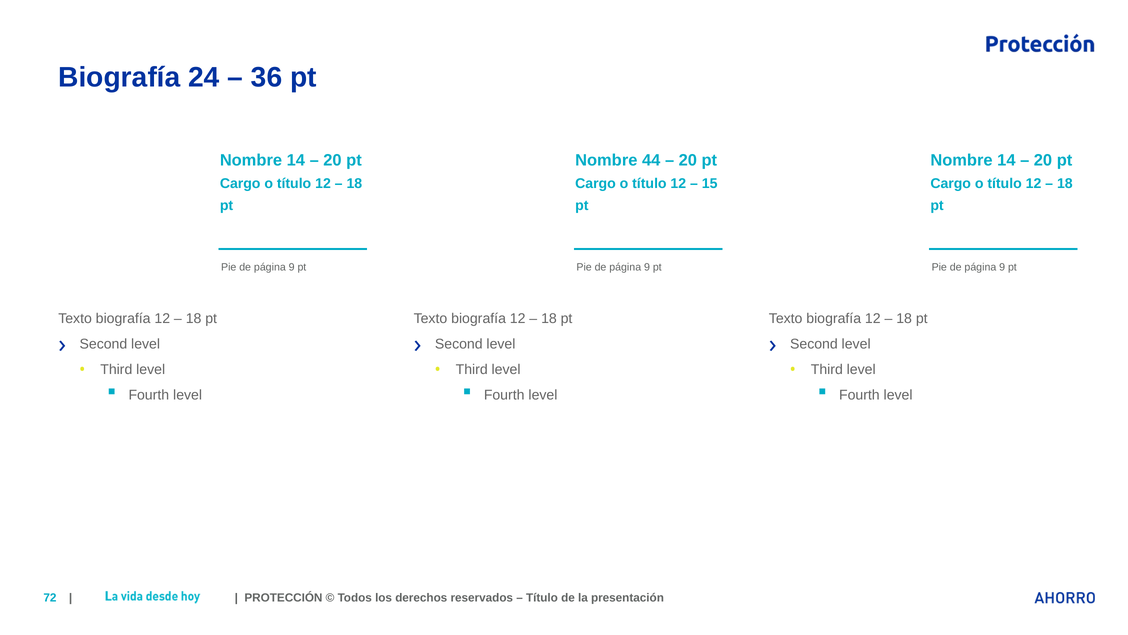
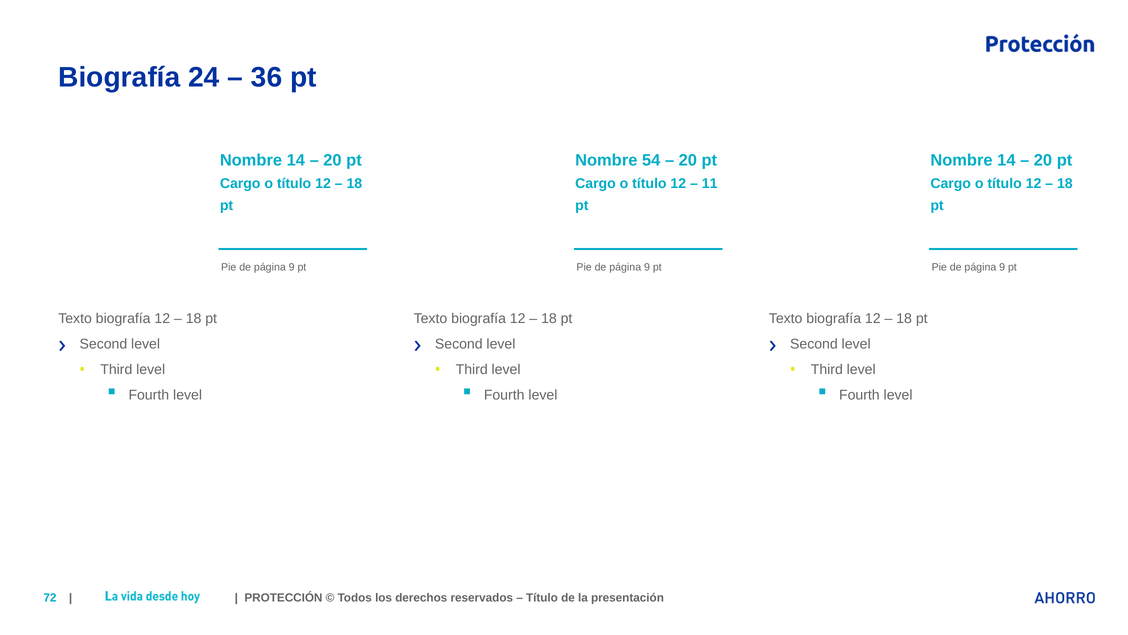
44: 44 -> 54
15: 15 -> 11
